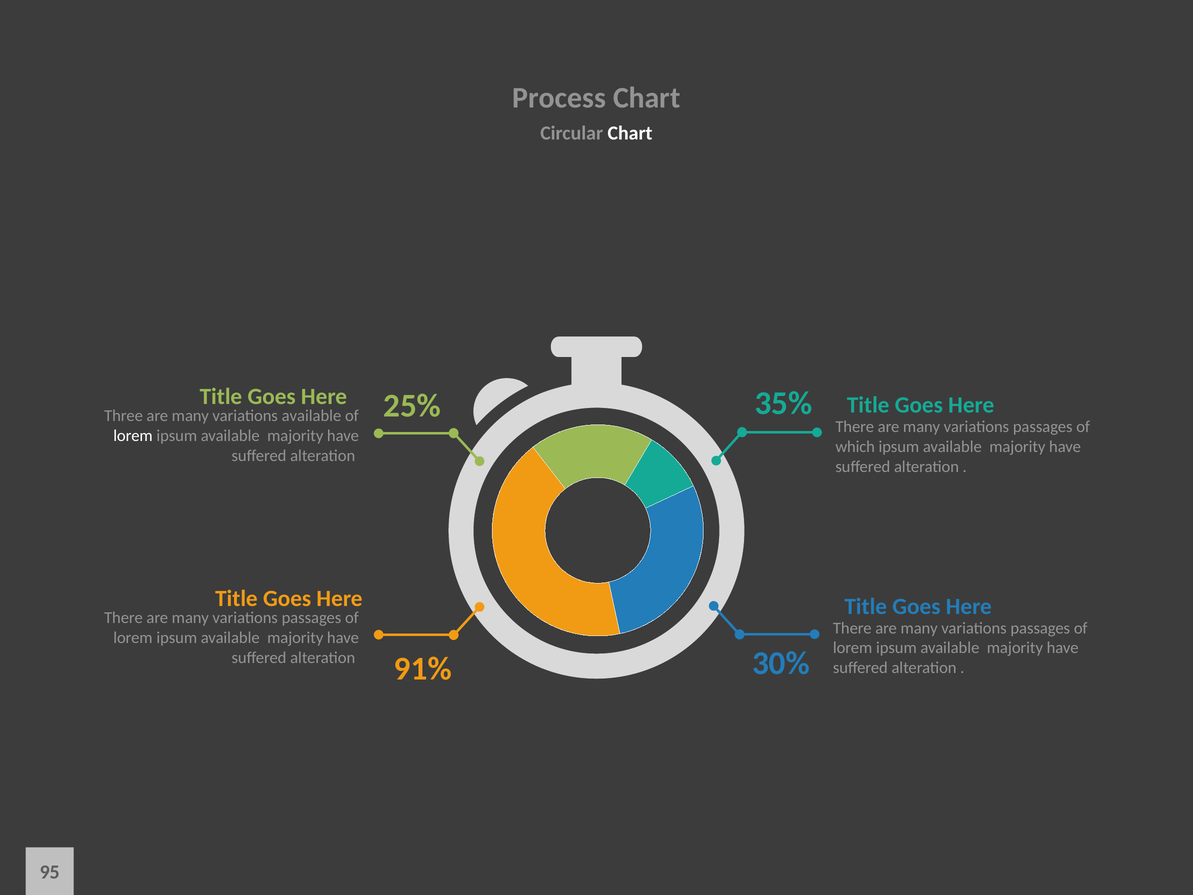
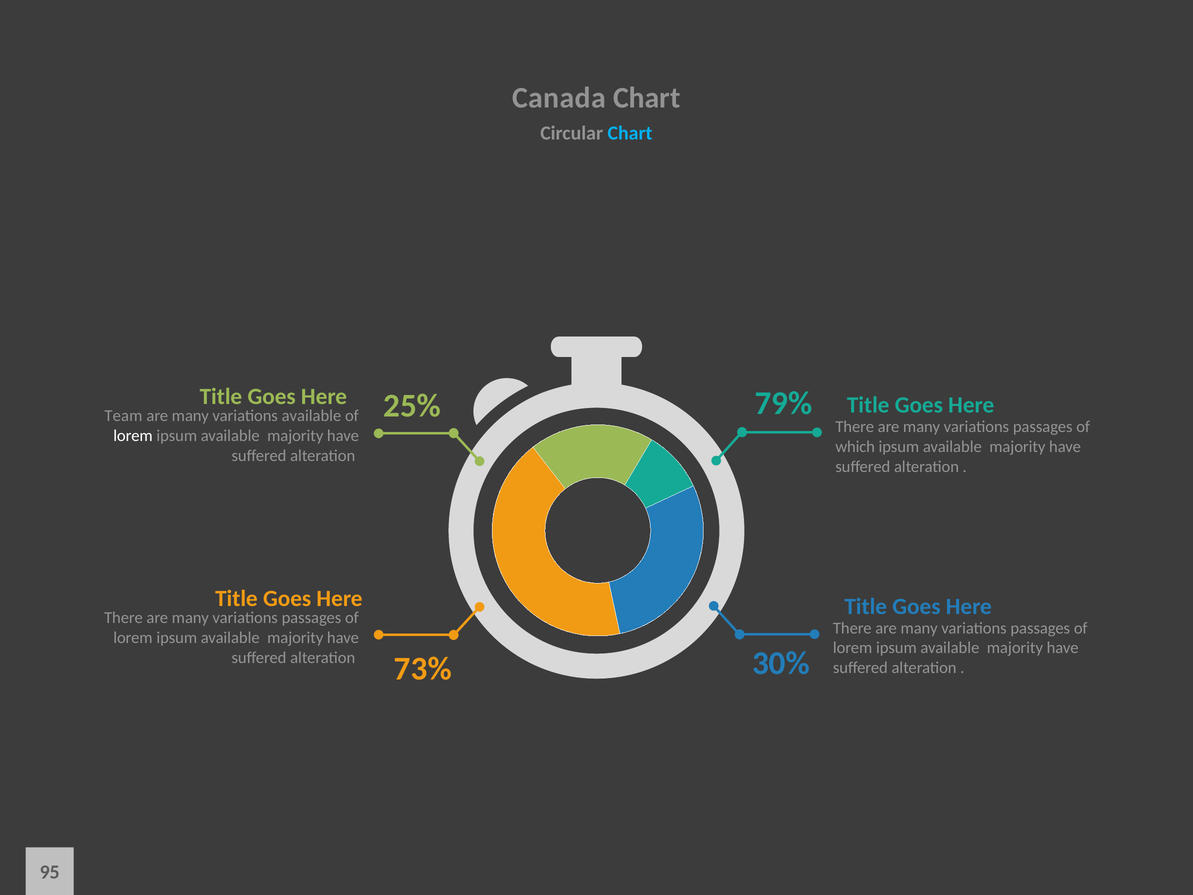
Process: Process -> Canada
Chart at (630, 133) colour: white -> light blue
35%: 35% -> 79%
Three: Three -> Team
91%: 91% -> 73%
